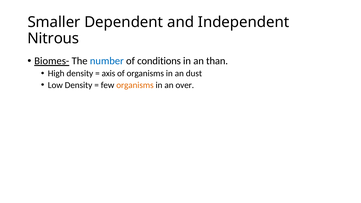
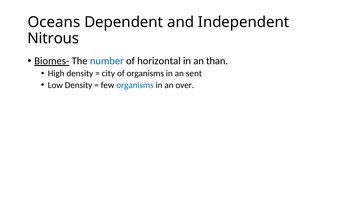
Smaller: Smaller -> Oceans
conditions: conditions -> horizontal
axis: axis -> city
dust: dust -> sent
organisms at (135, 85) colour: orange -> blue
